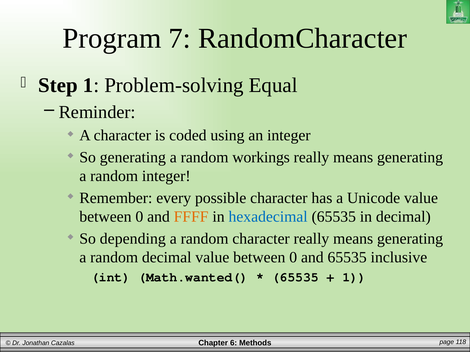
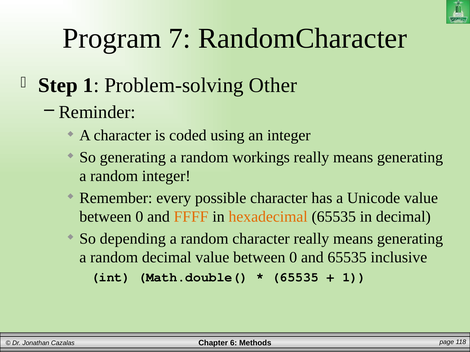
Equal: Equal -> Other
hexadecimal colour: blue -> orange
Math.wanted(: Math.wanted( -> Math.double(
